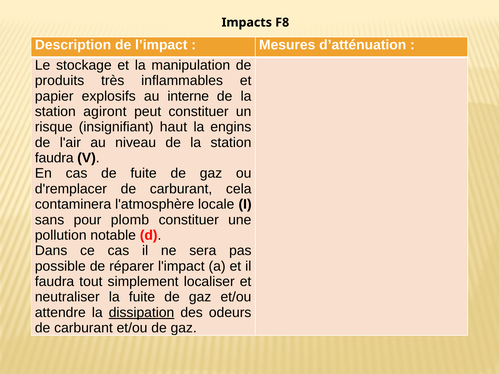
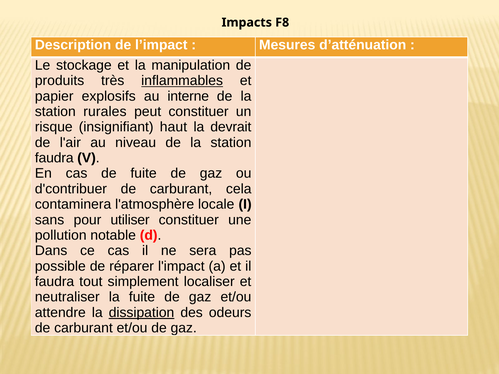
inflammables underline: none -> present
agiront: agiront -> rurales
engins: engins -> devrait
d'remplacer: d'remplacer -> d'contribuer
plomb: plomb -> utiliser
